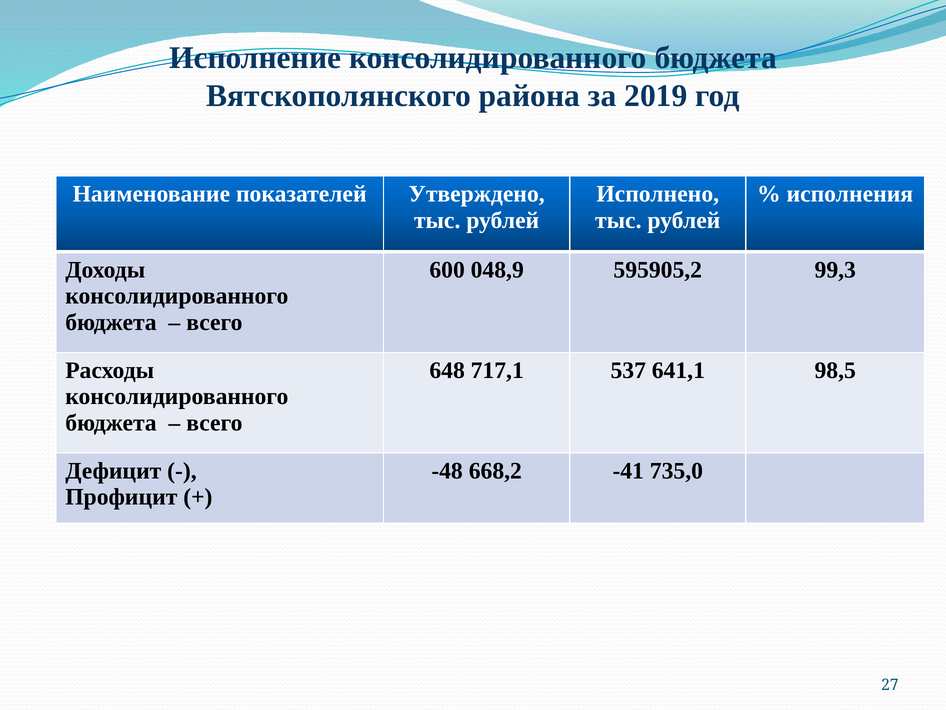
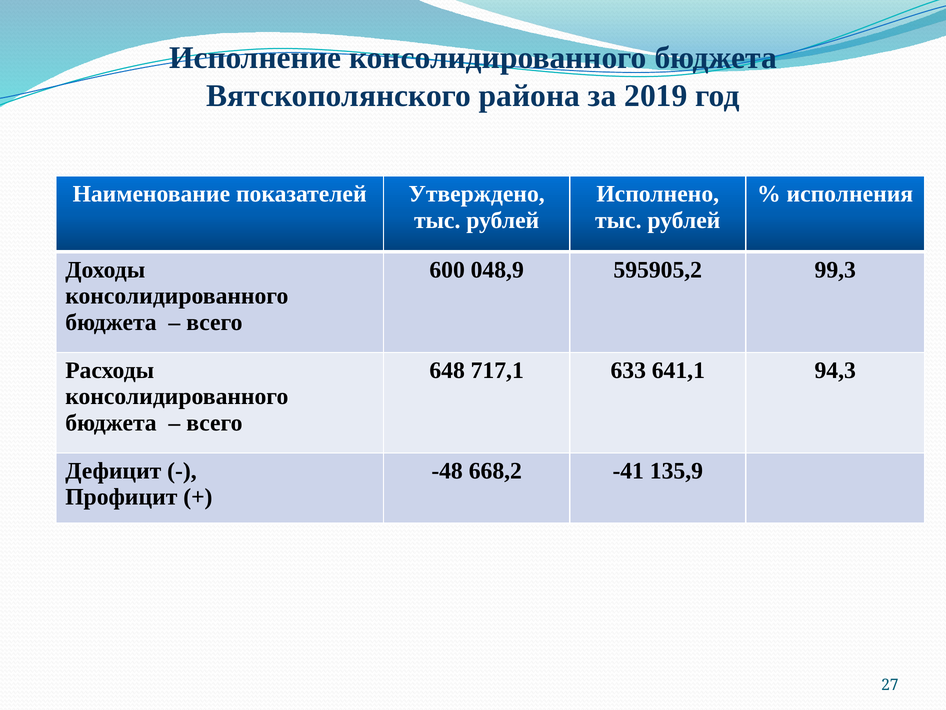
537: 537 -> 633
98,5: 98,5 -> 94,3
735,0: 735,0 -> 135,9
